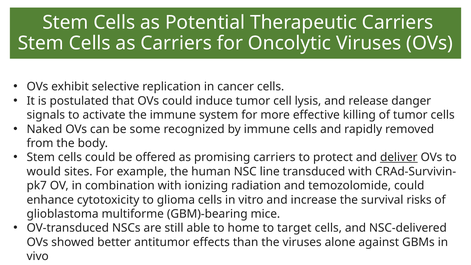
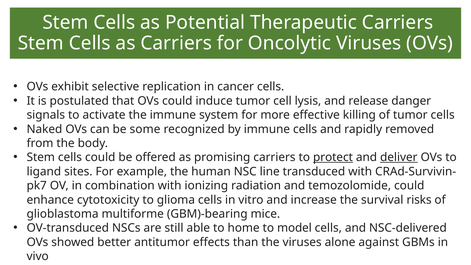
protect underline: none -> present
would: would -> ligand
target: target -> model
